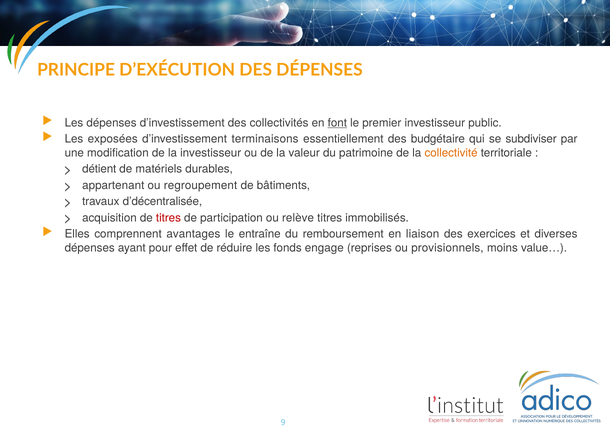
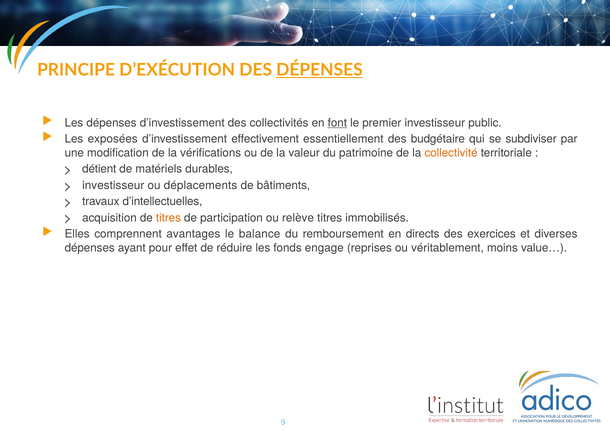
DÉPENSES at (319, 70) underline: none -> present
terminaisons: terminaisons -> effectivement
la investisseur: investisseur -> vérifications
appartenant at (113, 186): appartenant -> investisseur
regroupement: regroupement -> déplacements
d’décentralisée: d’décentralisée -> d’intellectuelles
titres at (168, 218) colour: red -> orange
entraîne: entraîne -> balance
liaison: liaison -> directs
provisionnels: provisionnels -> véritablement
